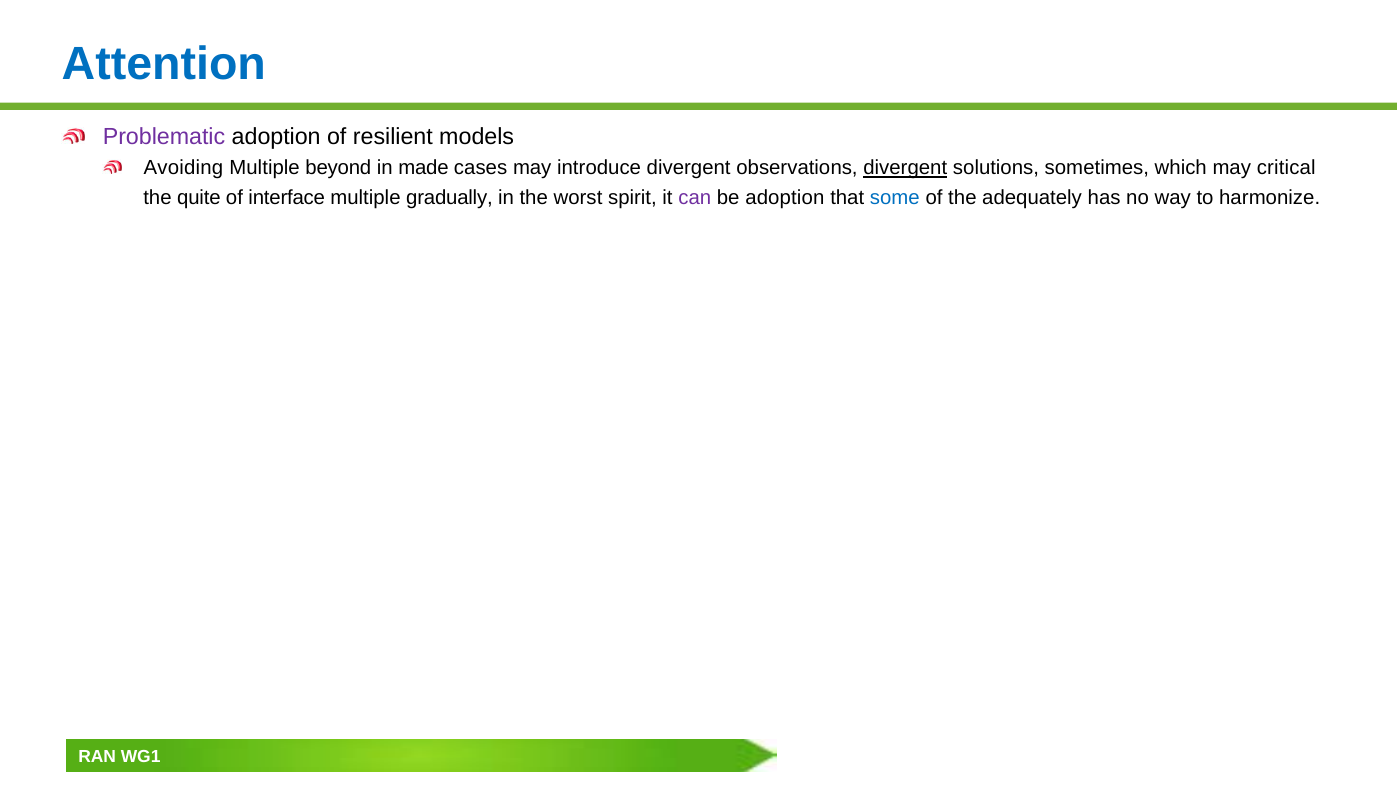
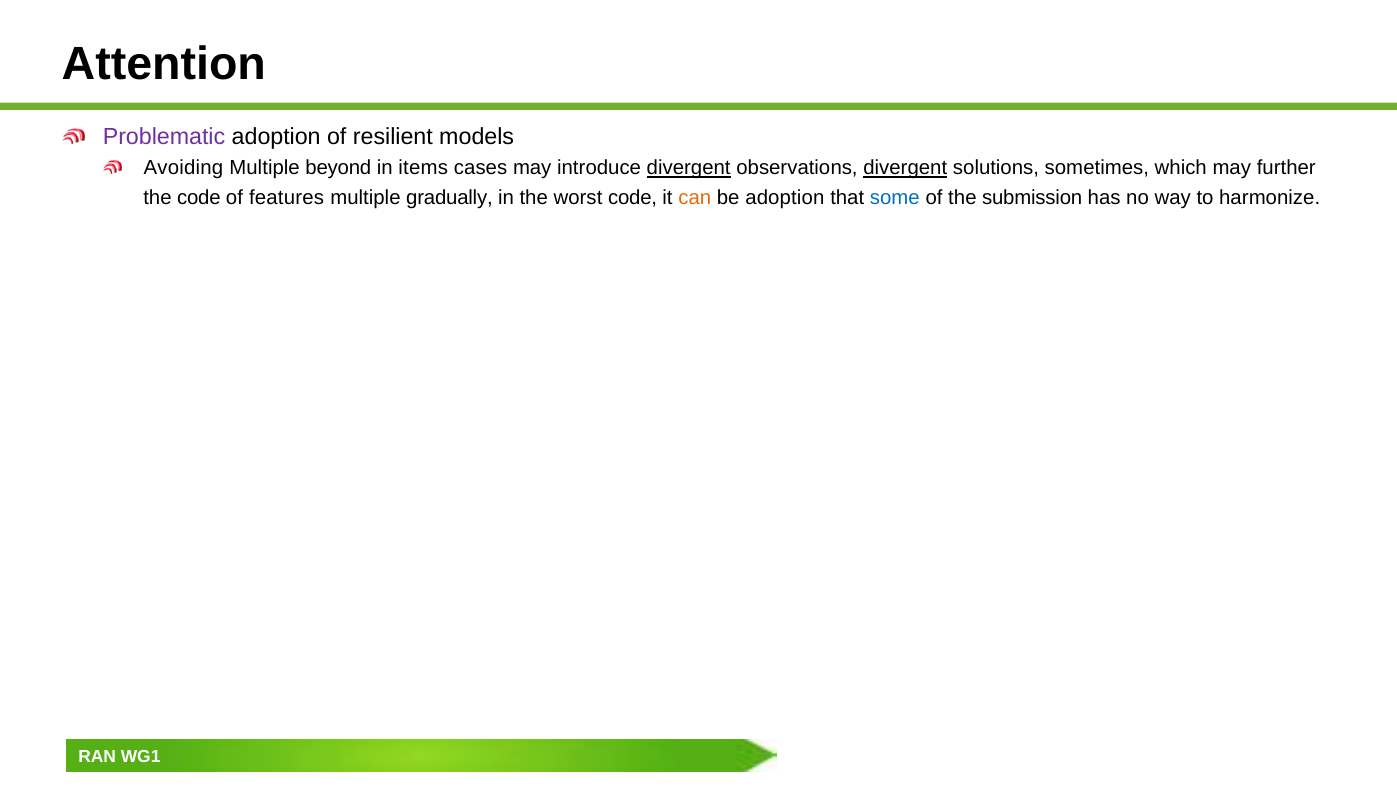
Attention colour: blue -> black
made: made -> items
divergent at (689, 168) underline: none -> present
critical: critical -> further
the quite: quite -> code
interface: interface -> features
worst spirit: spirit -> code
can colour: purple -> orange
adequately: adequately -> submission
